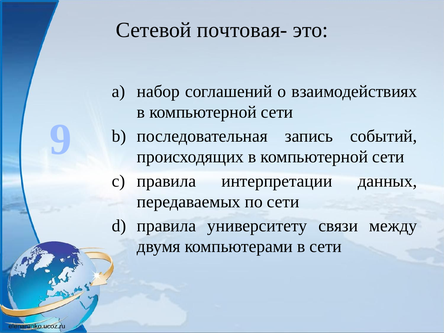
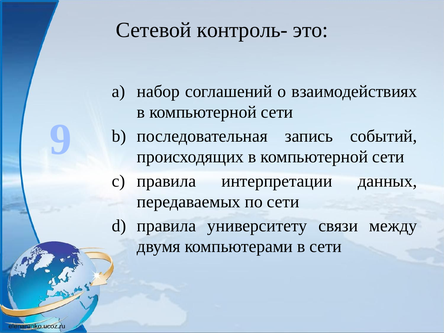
почтовая-: почтовая- -> контроль-
